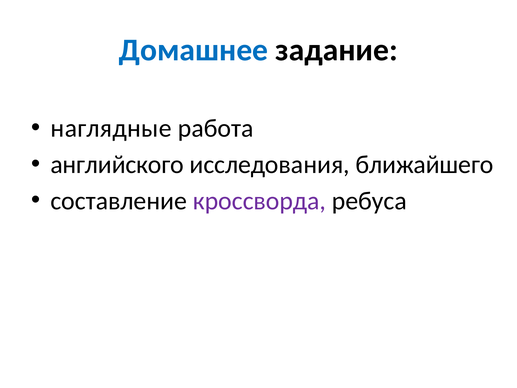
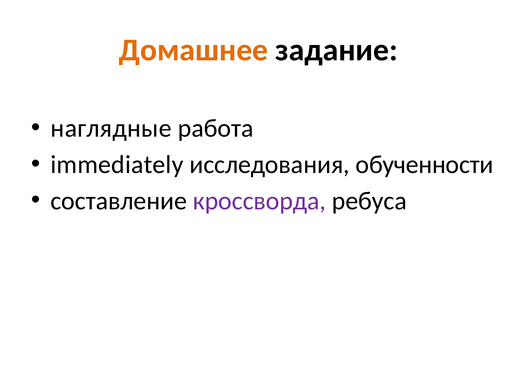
Домашнее colour: blue -> orange
английского: английского -> immediately
ближайшего: ближайшего -> обученности
